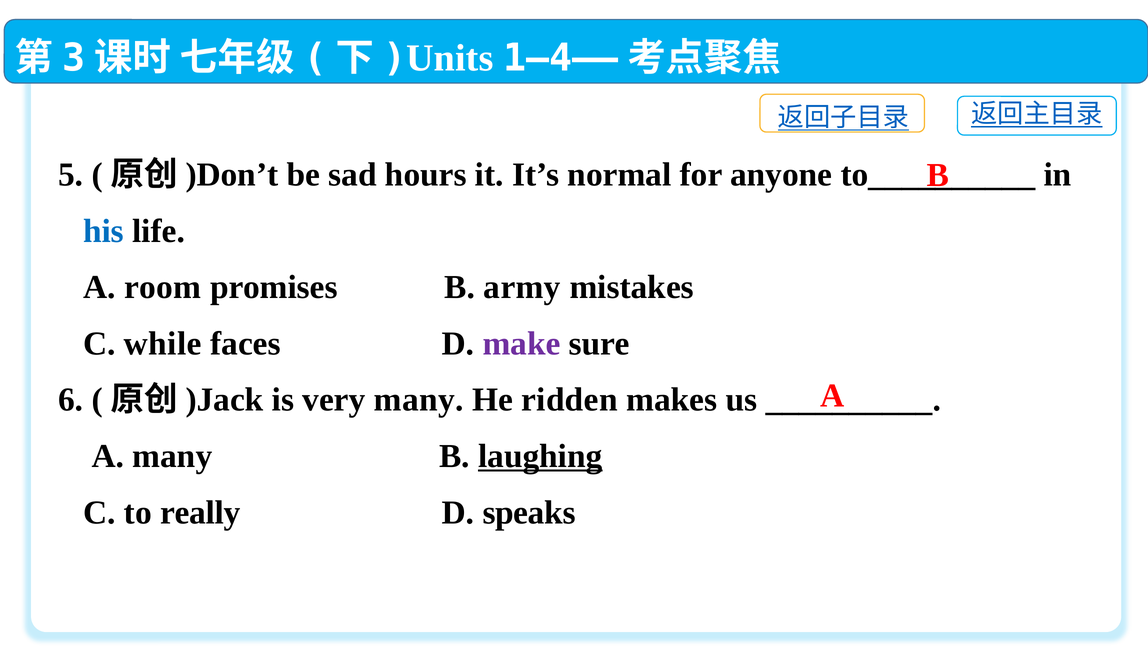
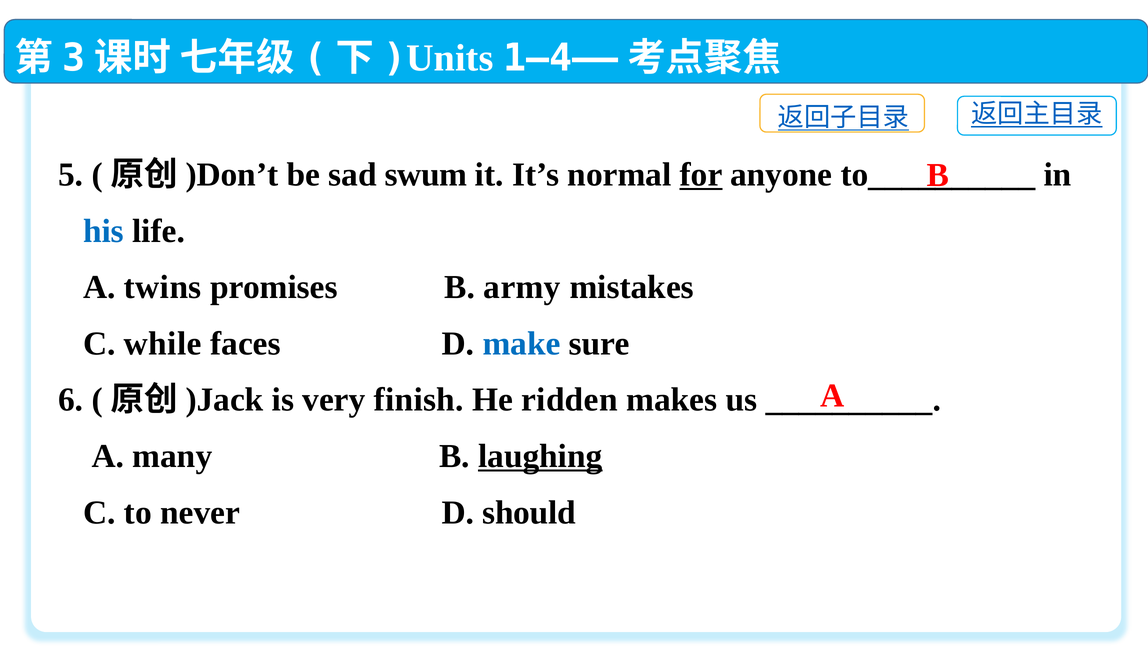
hours: hours -> swum
for underline: none -> present
room: room -> twins
make colour: purple -> blue
very many: many -> finish
really: really -> never
speaks: speaks -> should
